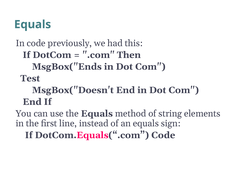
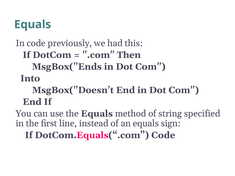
Test: Test -> Into
elements: elements -> specified
